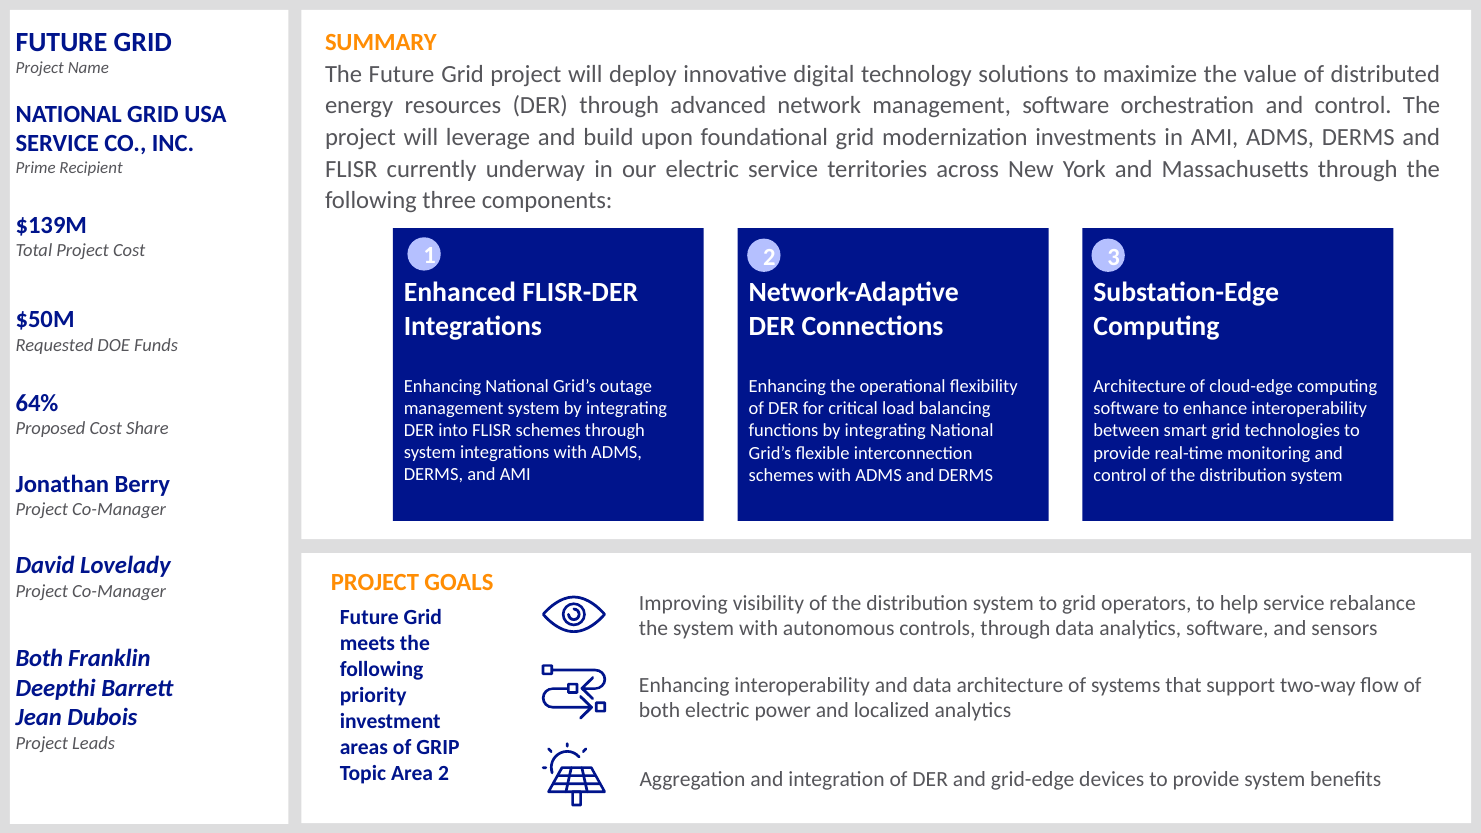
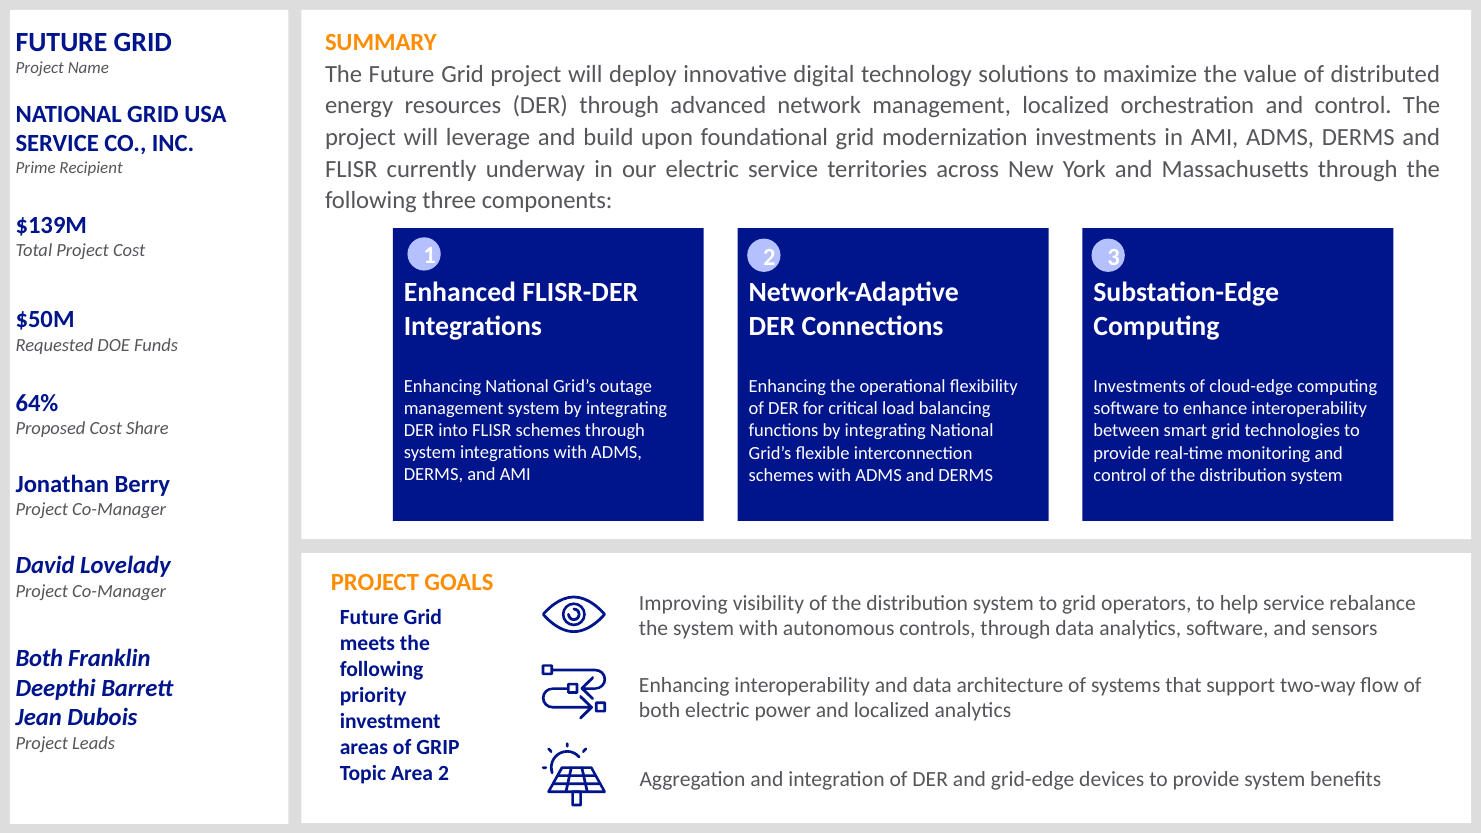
management software: software -> localized
Architecture at (1140, 386): Architecture -> Investments
